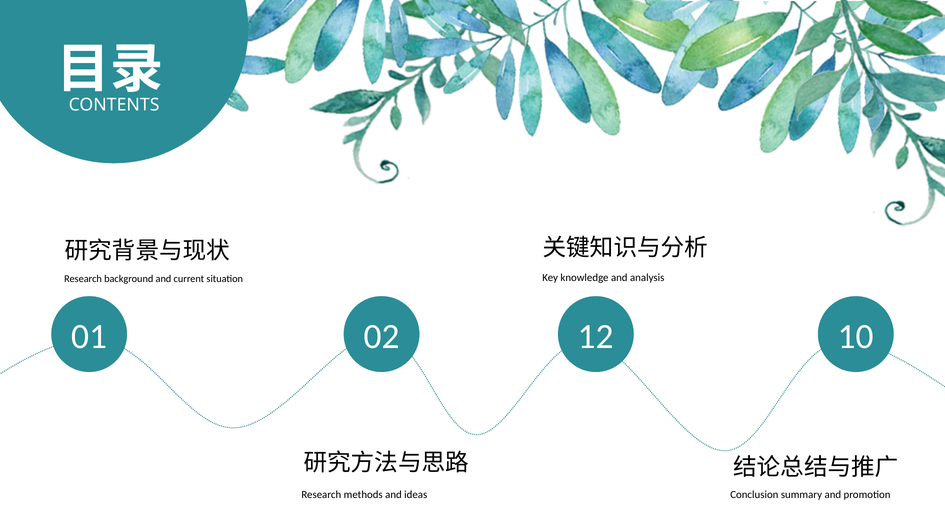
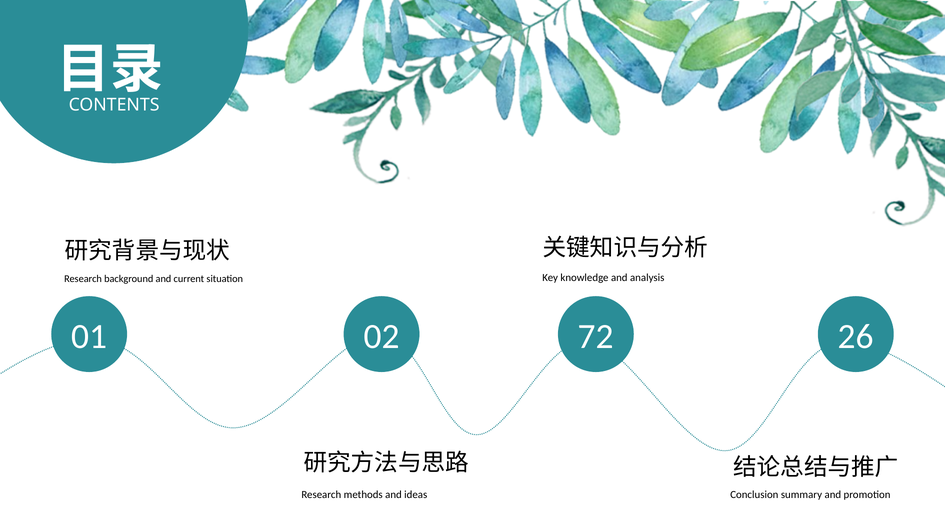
12: 12 -> 72
10: 10 -> 26
